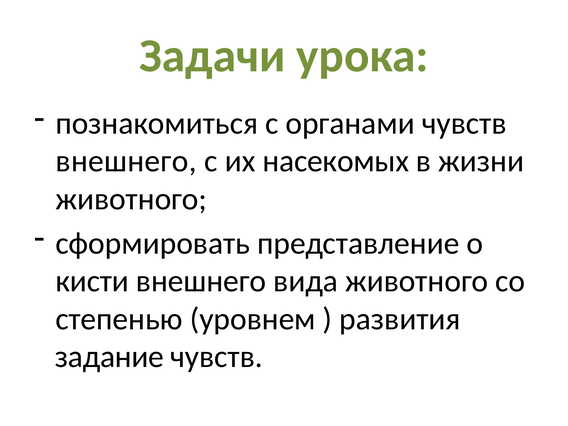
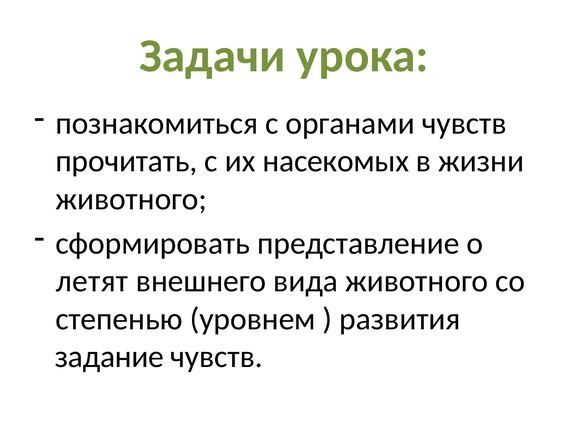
внешнего at (126, 161): внешнего -> прочитать
кисти: кисти -> летят
